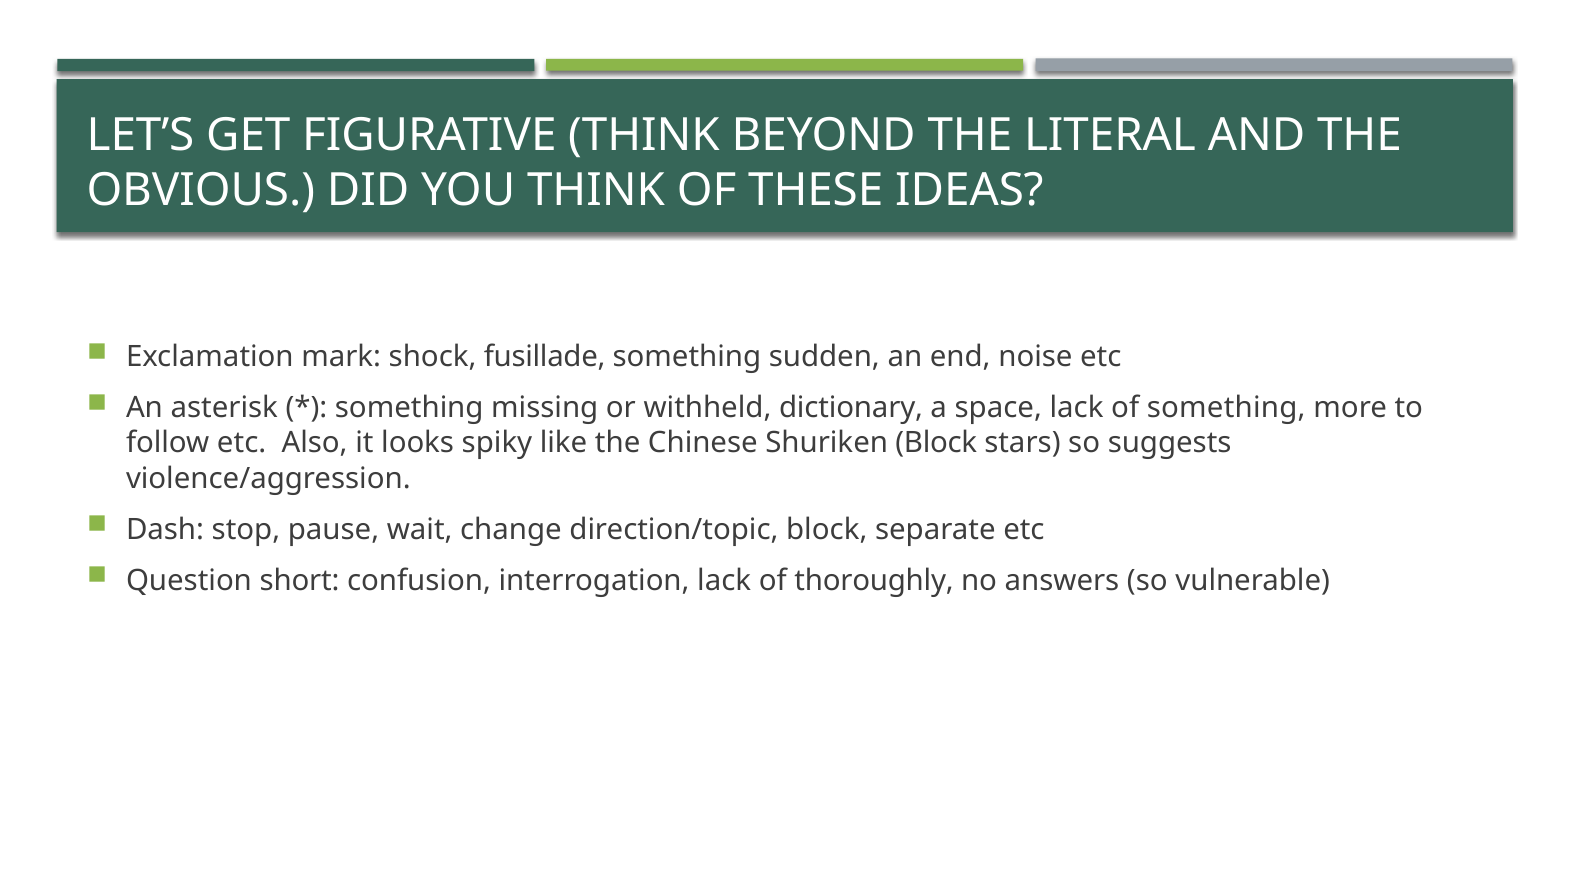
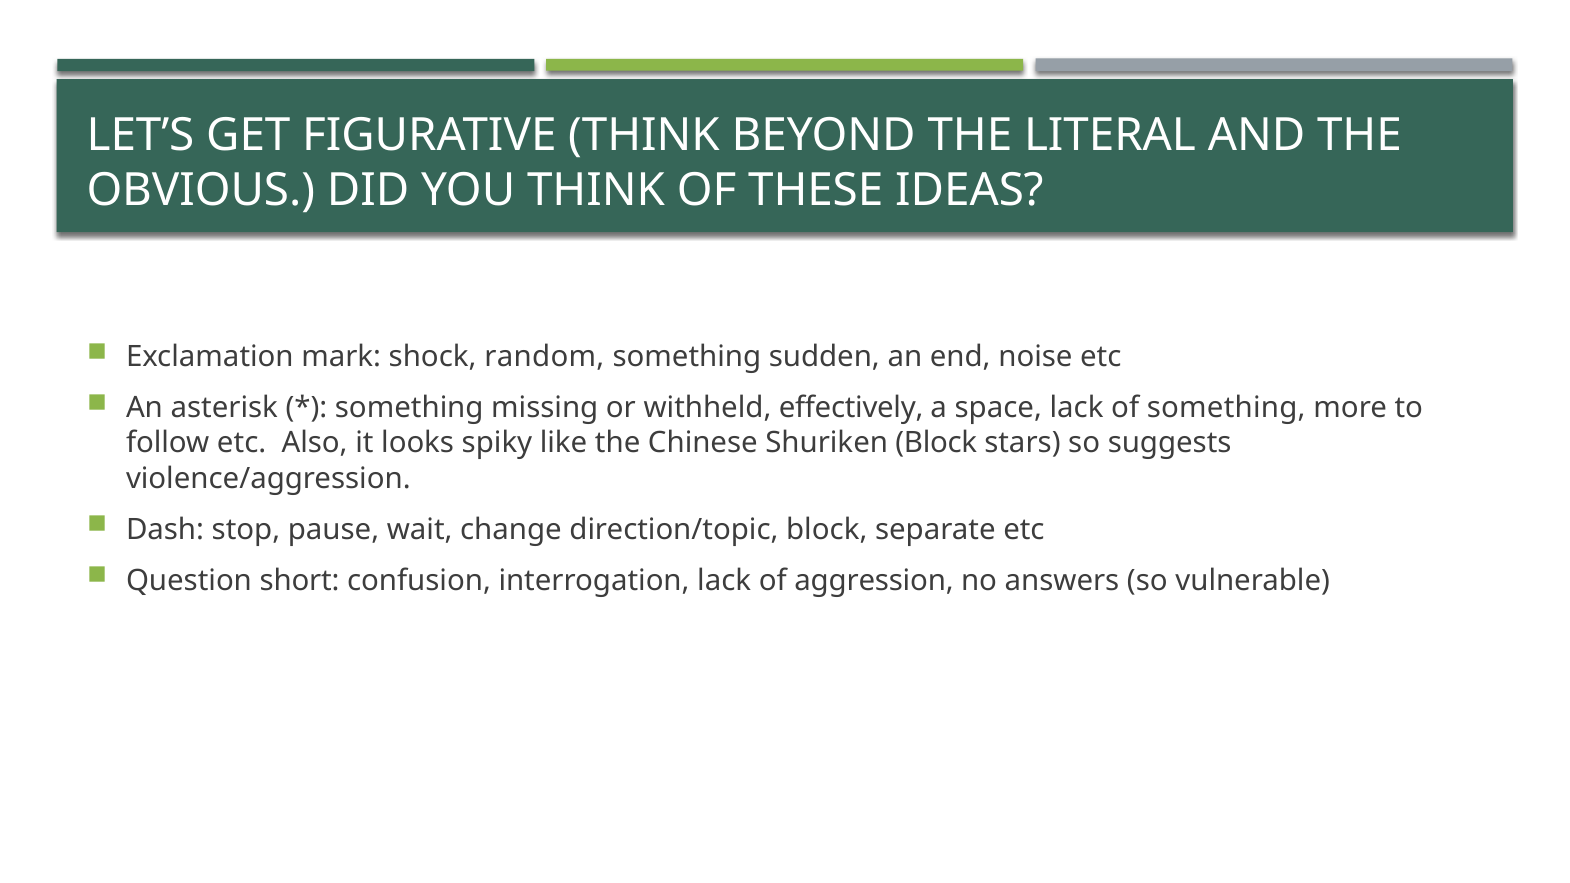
fusillade: fusillade -> random
dictionary: dictionary -> effectively
thoroughly: thoroughly -> aggression
